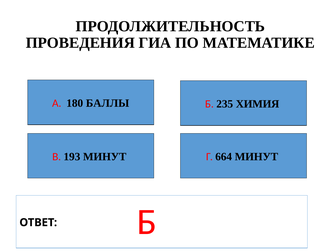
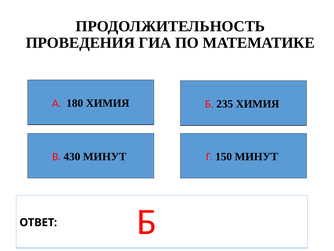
180 БАЛЛЫ: БАЛЛЫ -> ХИМИЯ
193: 193 -> 430
664: 664 -> 150
